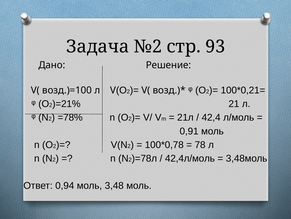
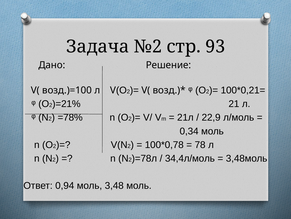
42,4: 42,4 -> 22,9
0,91: 0,91 -> 0,34
42,4л/моль: 42,4л/моль -> 34,4л/моль
